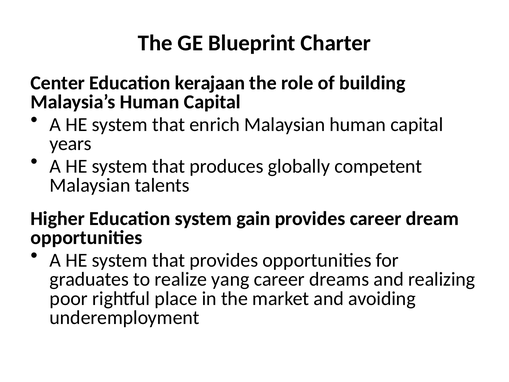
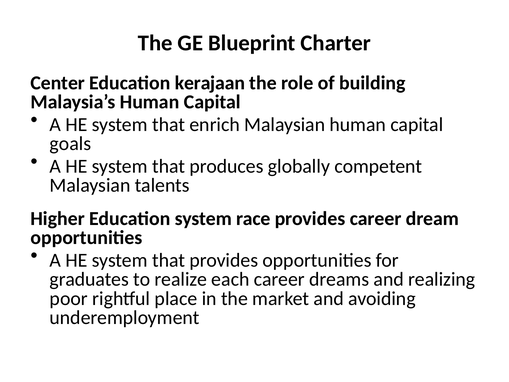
years: years -> goals
gain: gain -> race
yang: yang -> each
